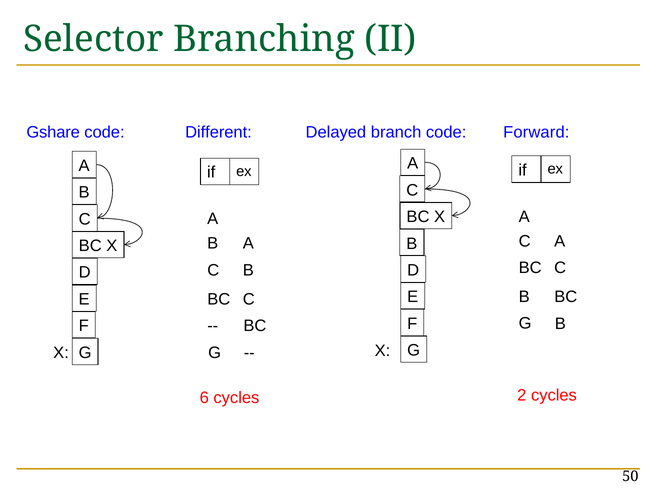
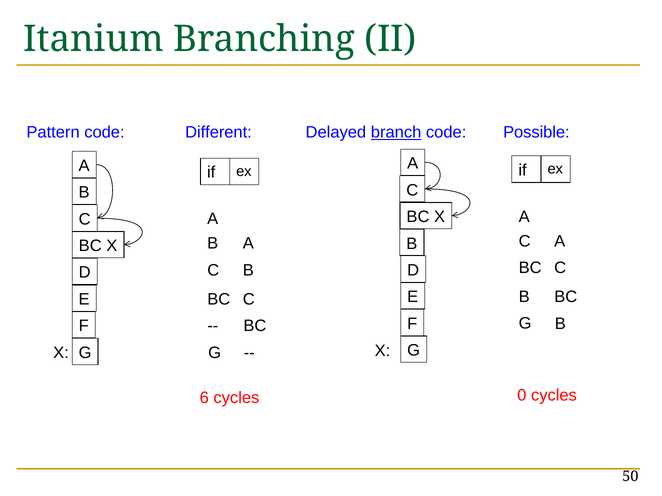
Selector: Selector -> Itanium
Gshare: Gshare -> Pattern
branch underline: none -> present
Forward: Forward -> Possible
2: 2 -> 0
